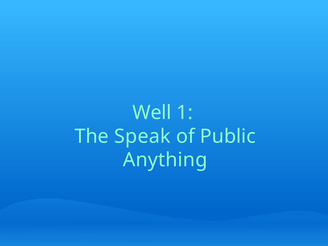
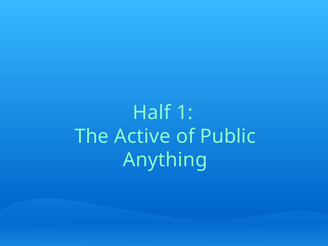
Well: Well -> Half
Speak: Speak -> Active
